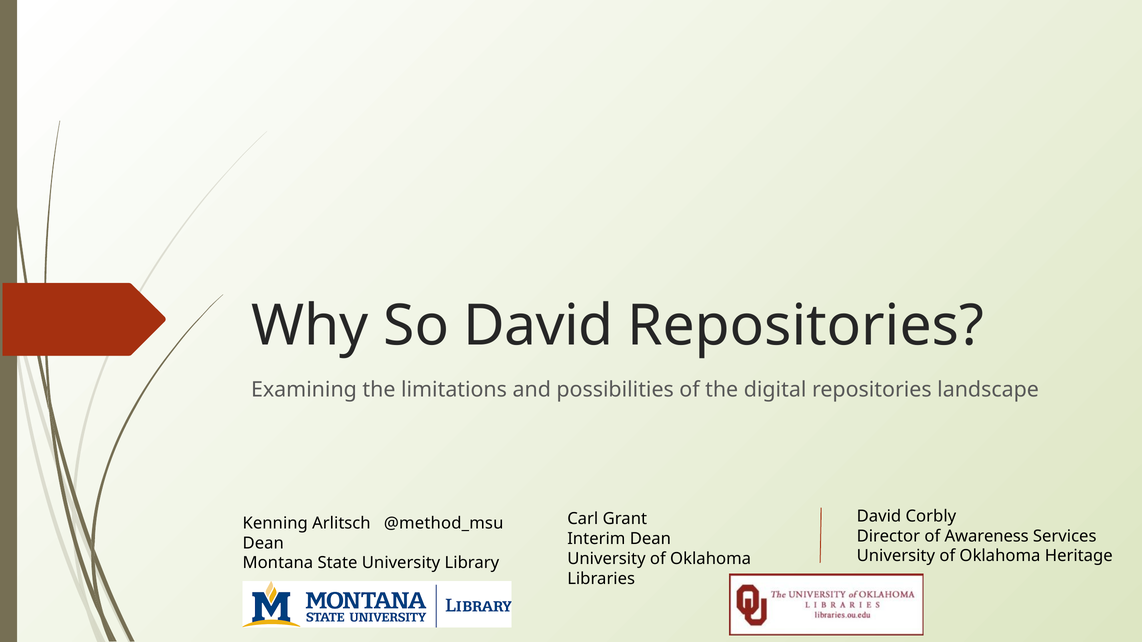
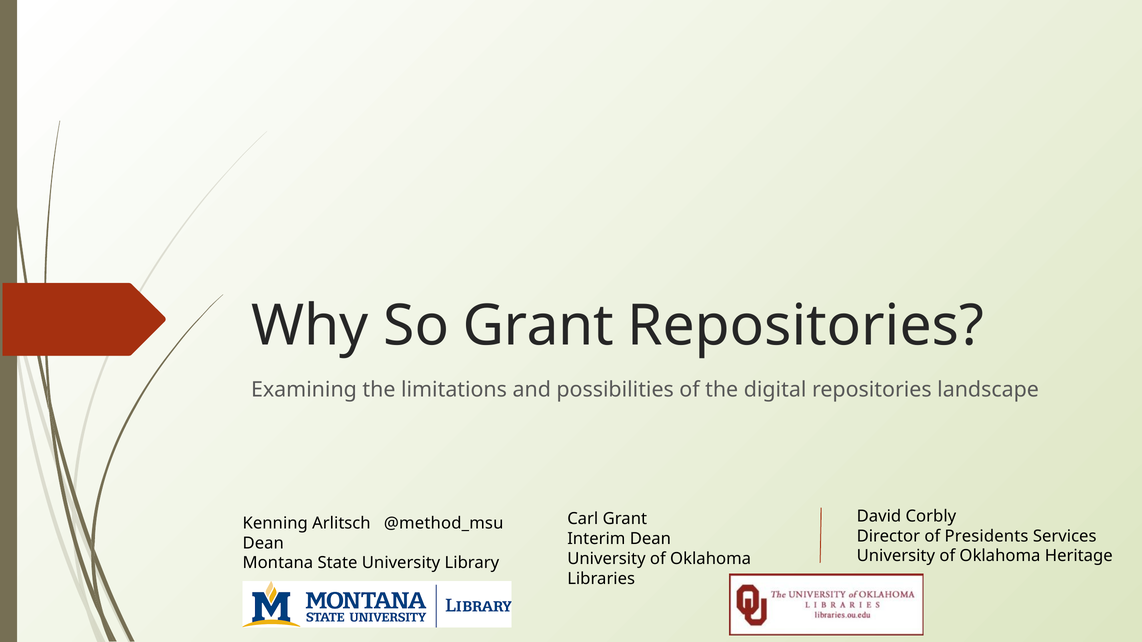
So David: David -> Grant
Awareness: Awareness -> Presidents
